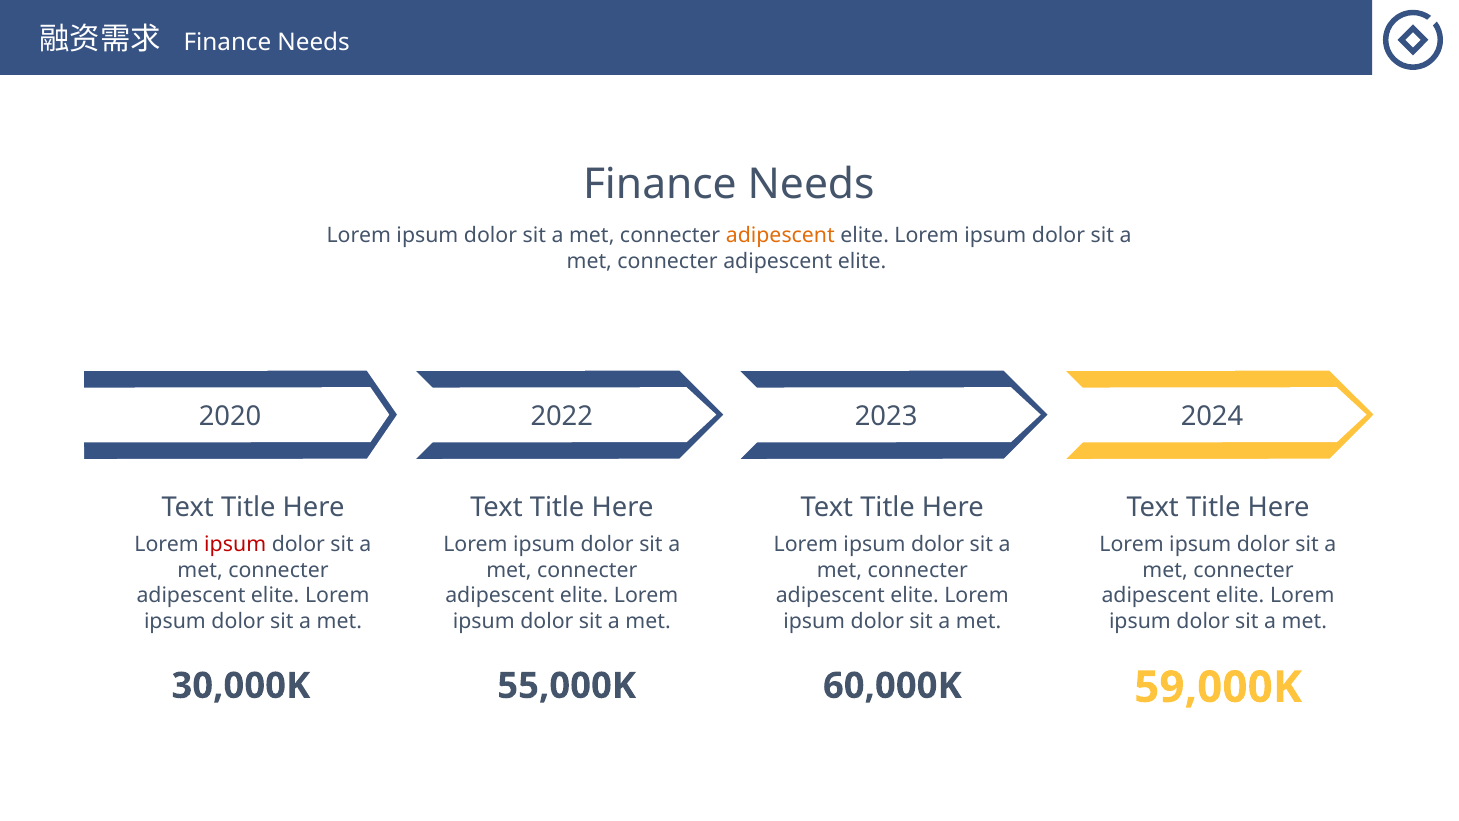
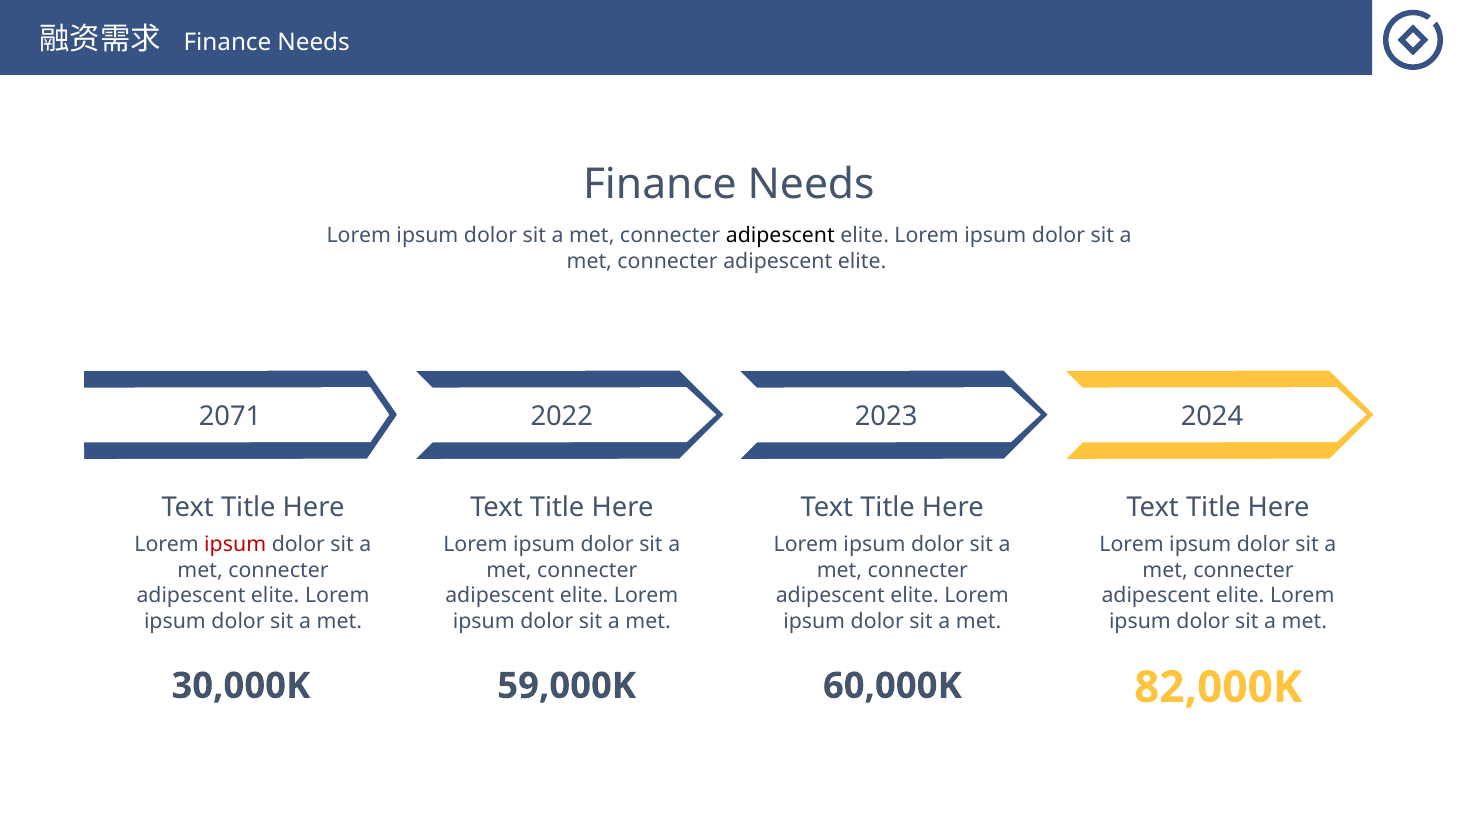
adipescent at (780, 236) colour: orange -> black
2020: 2020 -> 2071
55,000K: 55,000K -> 59,000K
59,000K: 59,000K -> 82,000K
